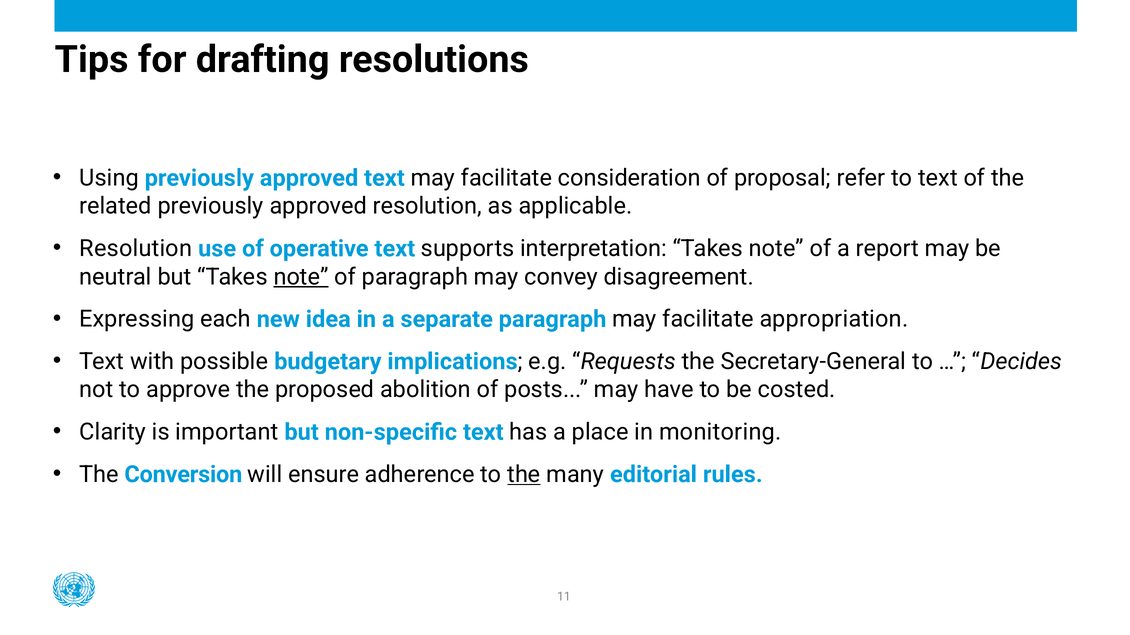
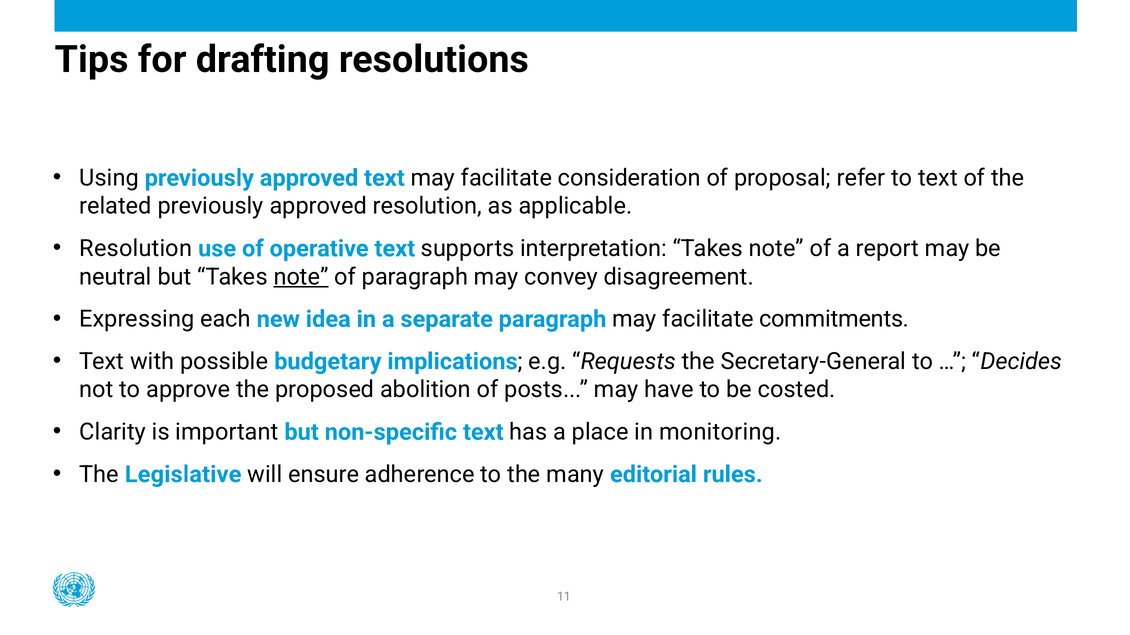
appropriation: appropriation -> commitments
Conversion: Conversion -> Legislative
the at (524, 475) underline: present -> none
